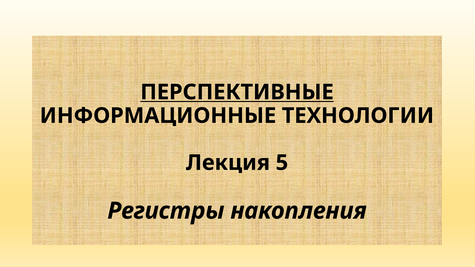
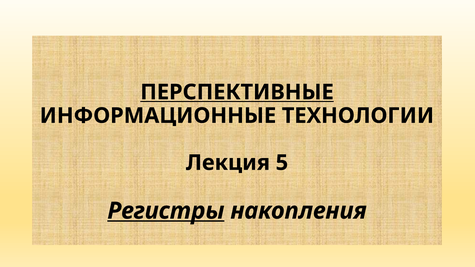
Регистры underline: none -> present
